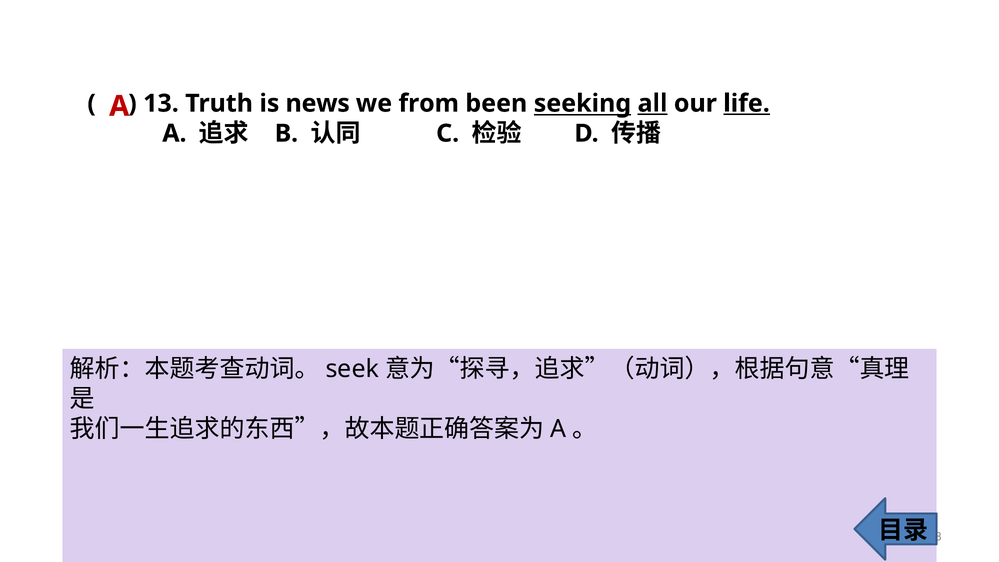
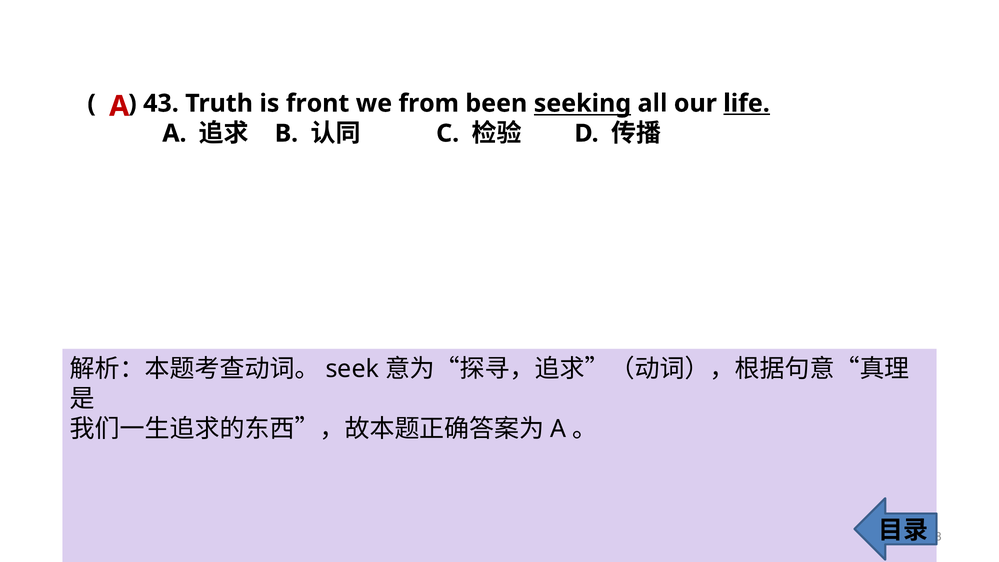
13: 13 -> 43
news: news -> front
all underline: present -> none
